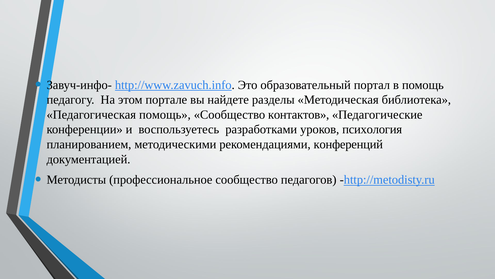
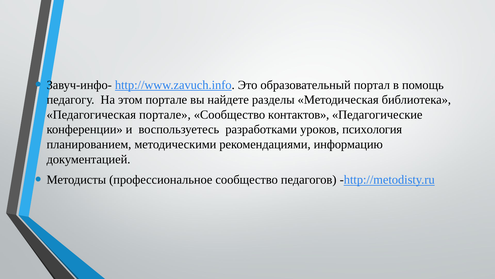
Педагогическая помощь: помощь -> портале
конференций: конференций -> информацию
